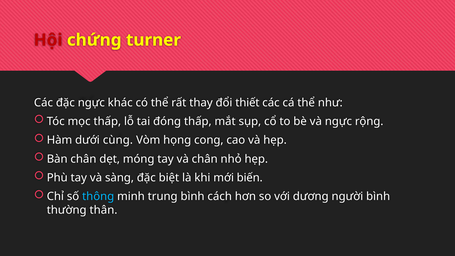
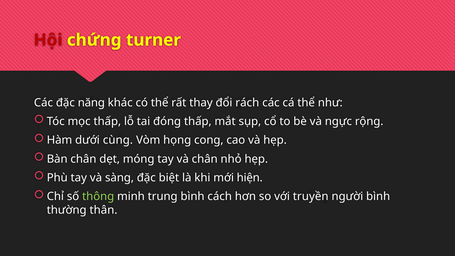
đặc ngực: ngực -> năng
thiết: thiết -> rách
biến: biến -> hiện
thông colour: light blue -> light green
dương: dương -> truyền
